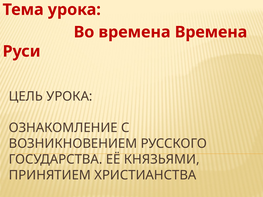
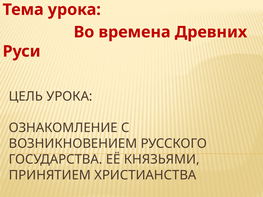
времена Времена: Времена -> Древних
